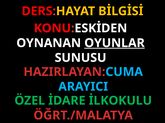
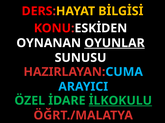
İLKOKULU underline: none -> present
